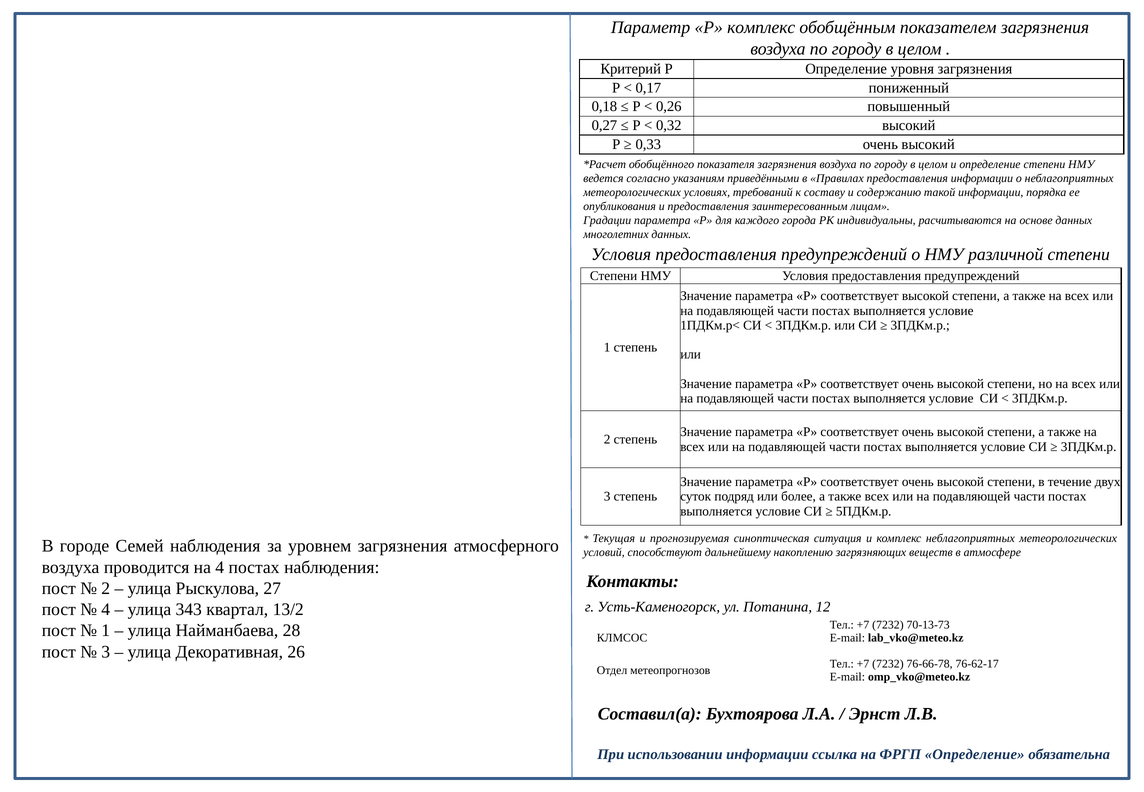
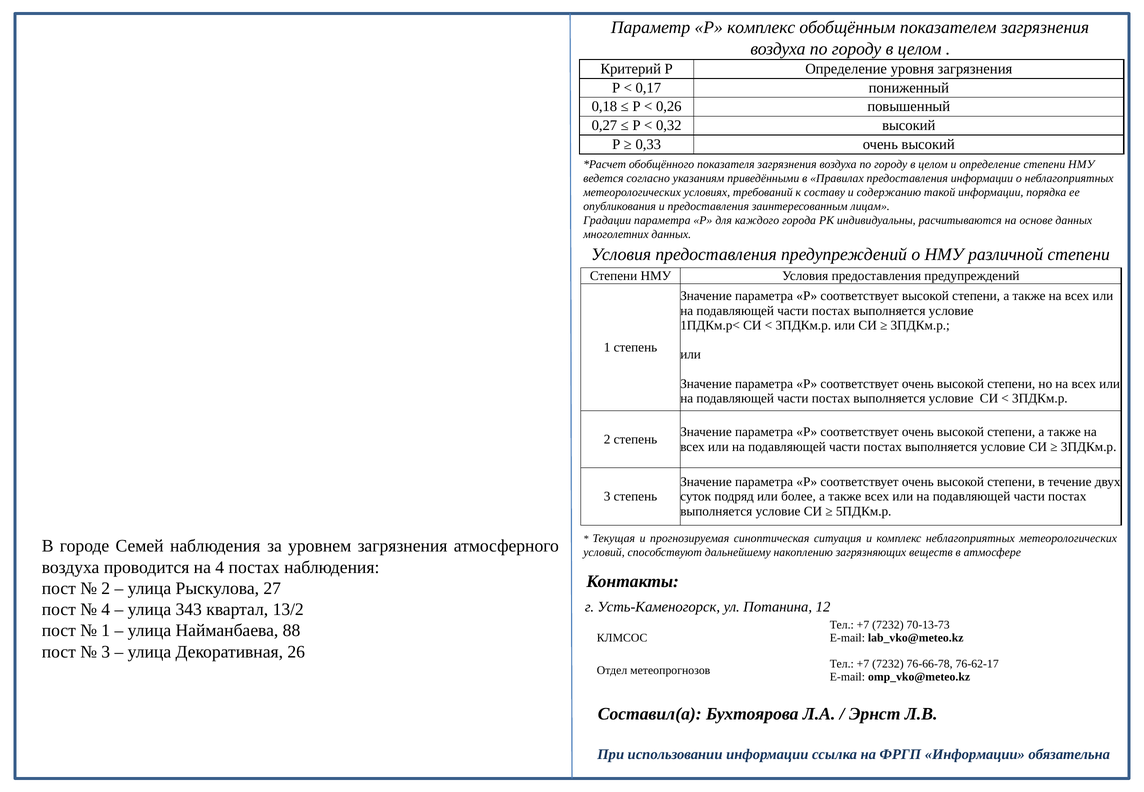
28: 28 -> 88
ФРГП Определение: Определение -> Информации
